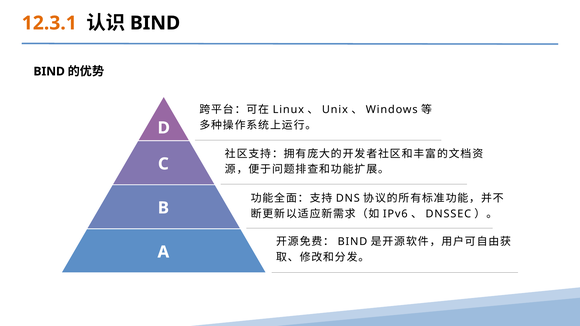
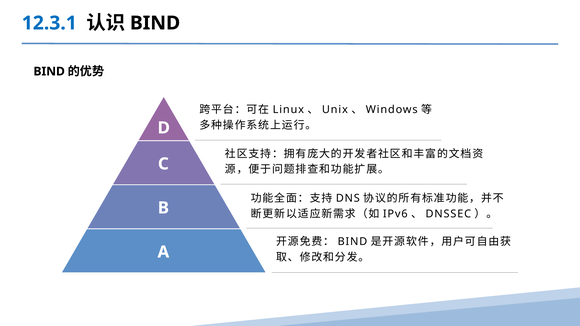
12.3.1 colour: orange -> blue
